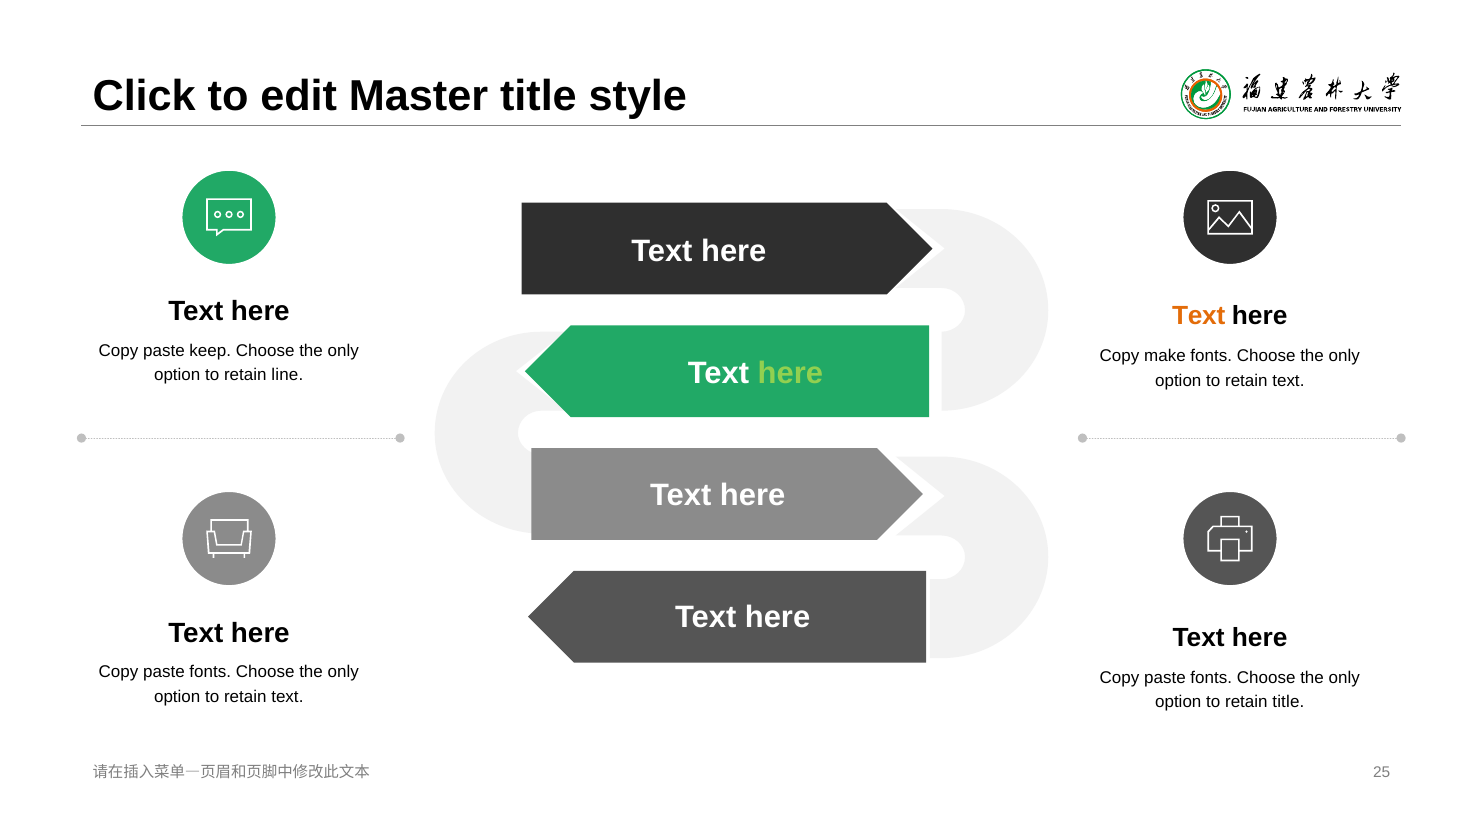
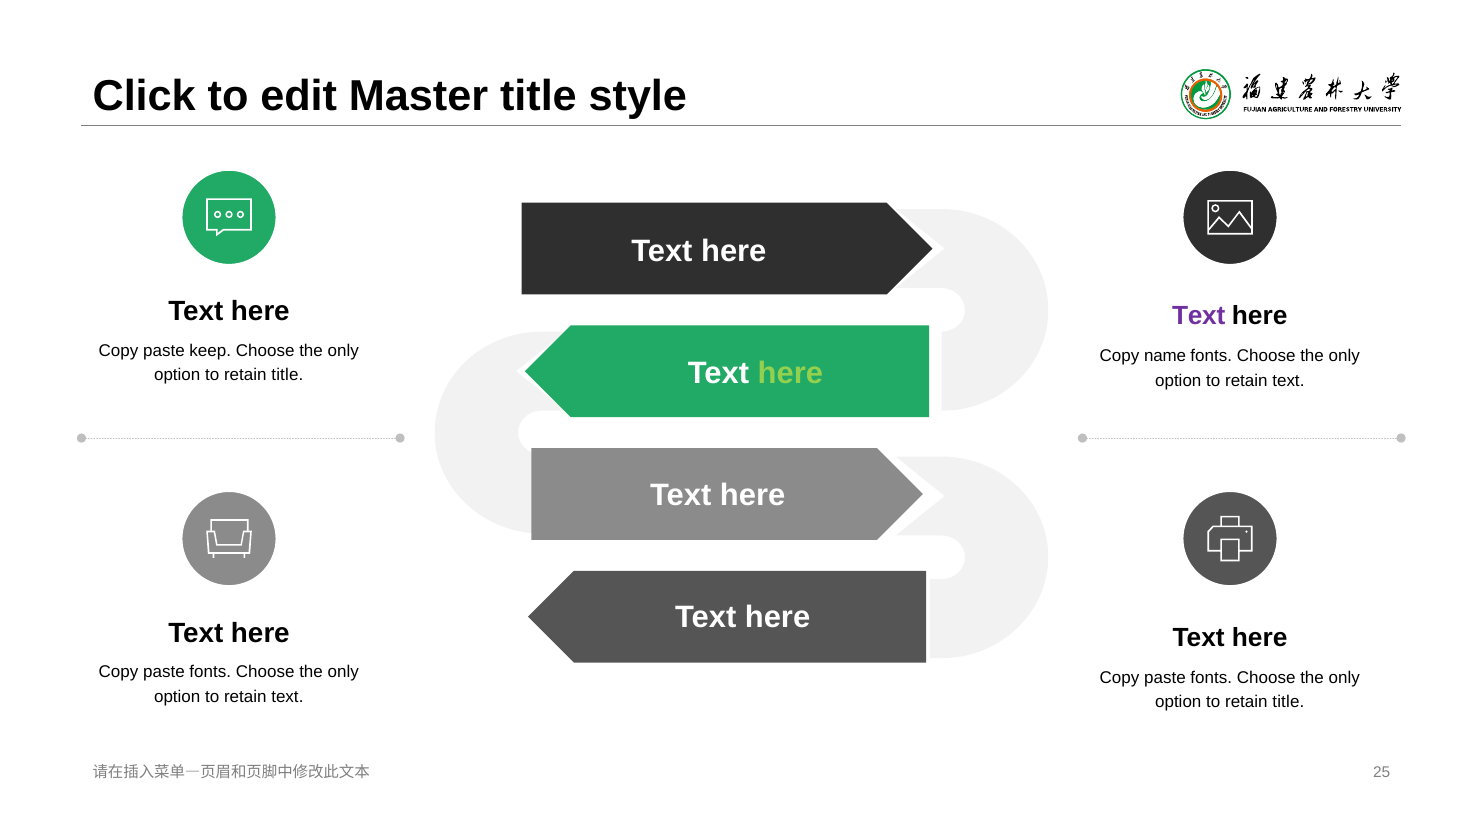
Text at (1199, 316) colour: orange -> purple
make: make -> name
line at (287, 375): line -> title
